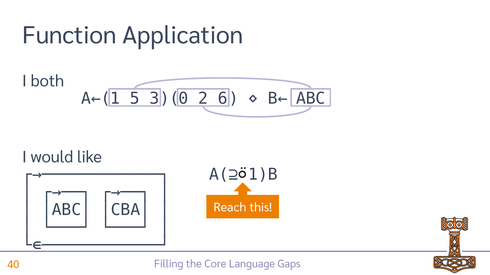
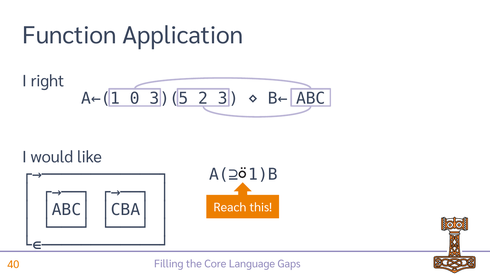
both: both -> right
5: 5 -> 0
0: 0 -> 5
2 6: 6 -> 3
